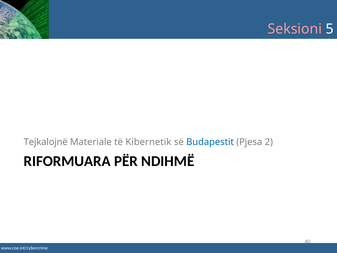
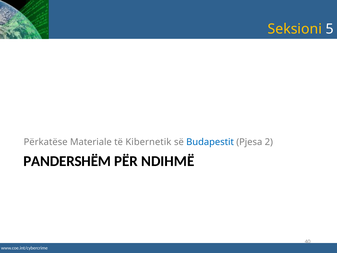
Seksioni colour: pink -> yellow
Tejkalojnë: Tejkalojnë -> Përkatëse
RIFORMUARA: RIFORMUARA -> PANDERSHËM
